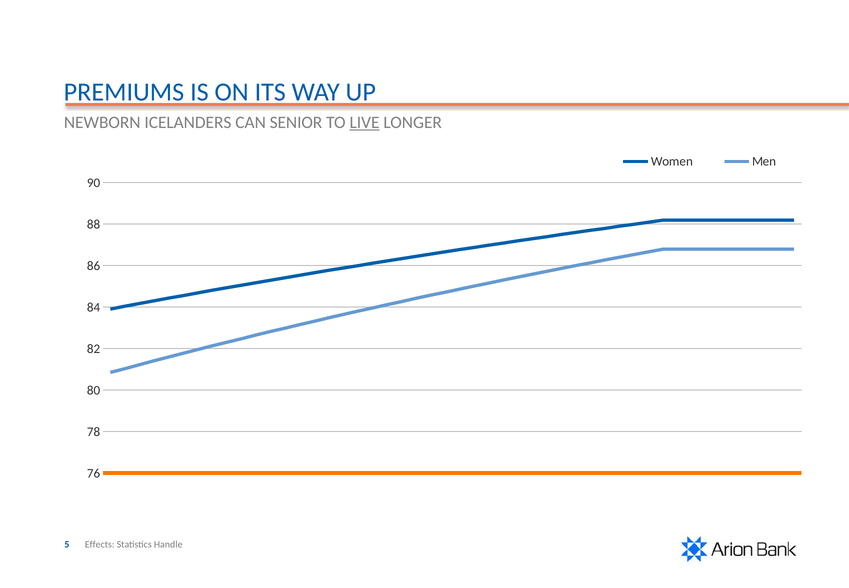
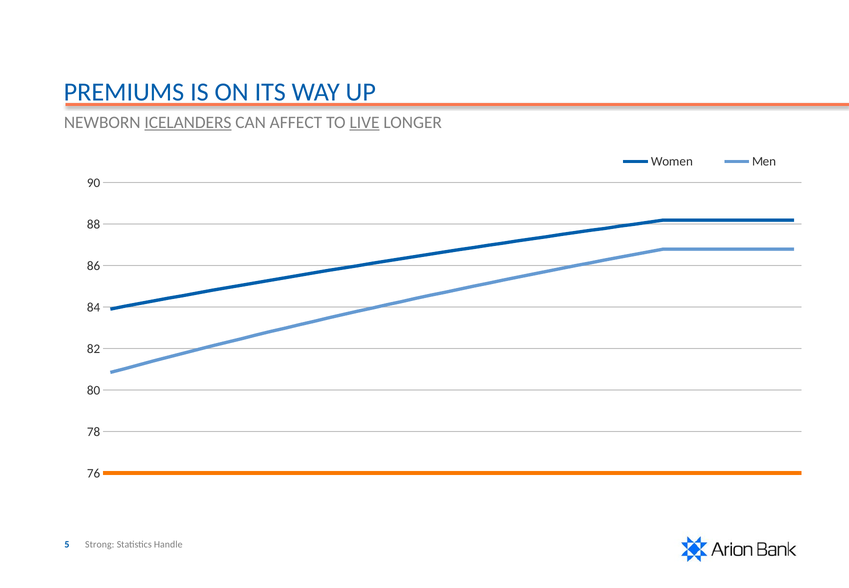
ICELANDERS underline: none -> present
SENIOR: SENIOR -> AFFECT
Effects: Effects -> Strong
